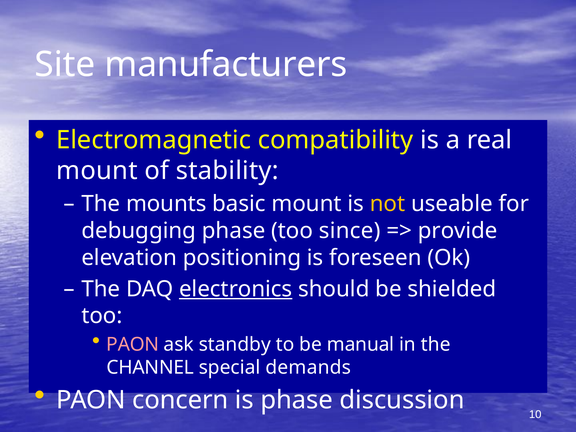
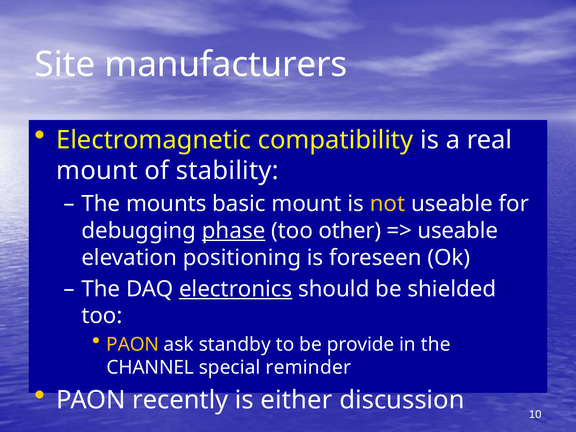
phase at (234, 231) underline: none -> present
since: since -> other
provide at (458, 231): provide -> useable
PAON at (133, 345) colour: pink -> yellow
manual: manual -> provide
demands: demands -> reminder
concern: concern -> recently
is phase: phase -> either
